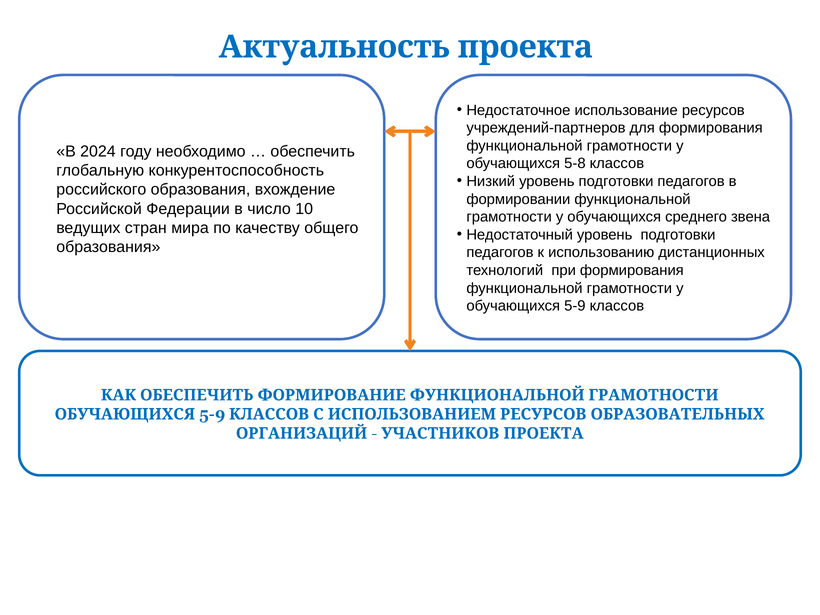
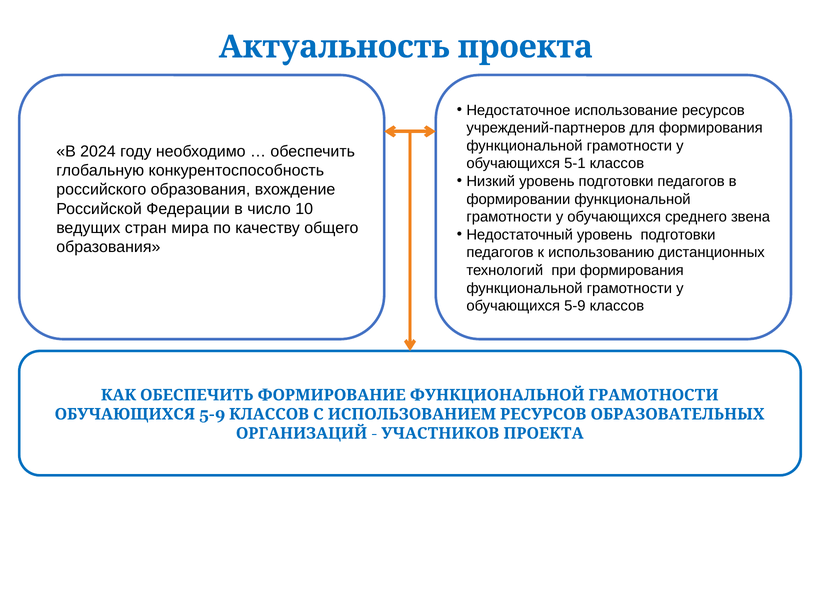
5-8: 5-8 -> 5-1
